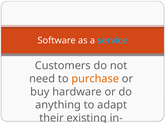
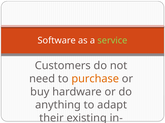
service colour: light blue -> light green
